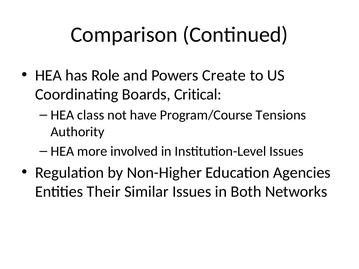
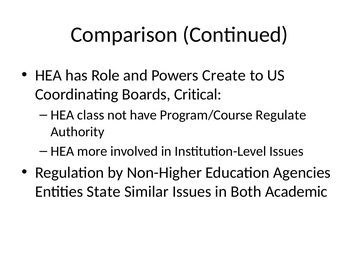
Tensions: Tensions -> Regulate
Their: Their -> State
Networks: Networks -> Academic
